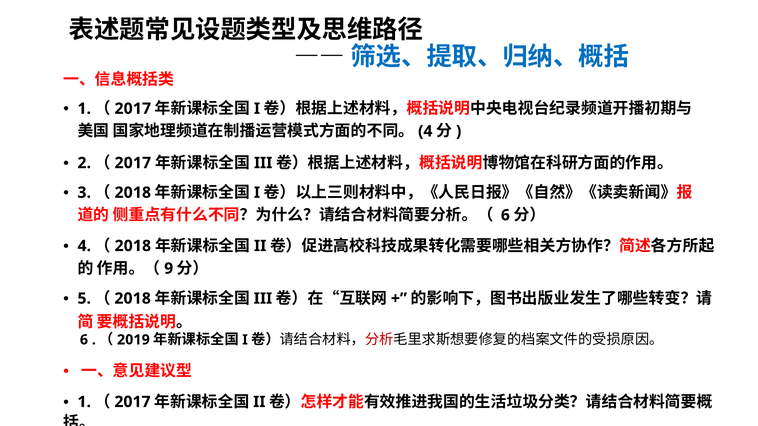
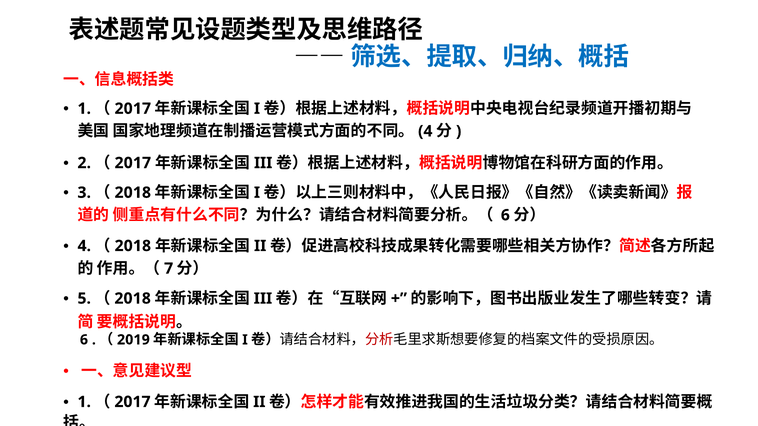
9: 9 -> 7
